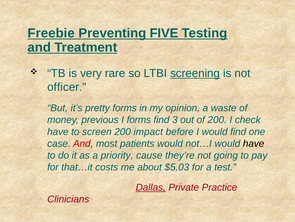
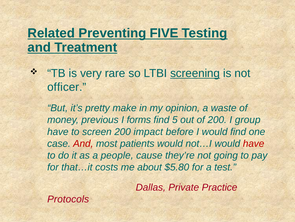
Freebie: Freebie -> Related
pretty forms: forms -> make
3: 3 -> 5
check: check -> group
have at (254, 143) colour: black -> red
priority: priority -> people
$5.03: $5.03 -> $5.80
Dallas underline: present -> none
Clinicians: Clinicians -> Protocols
